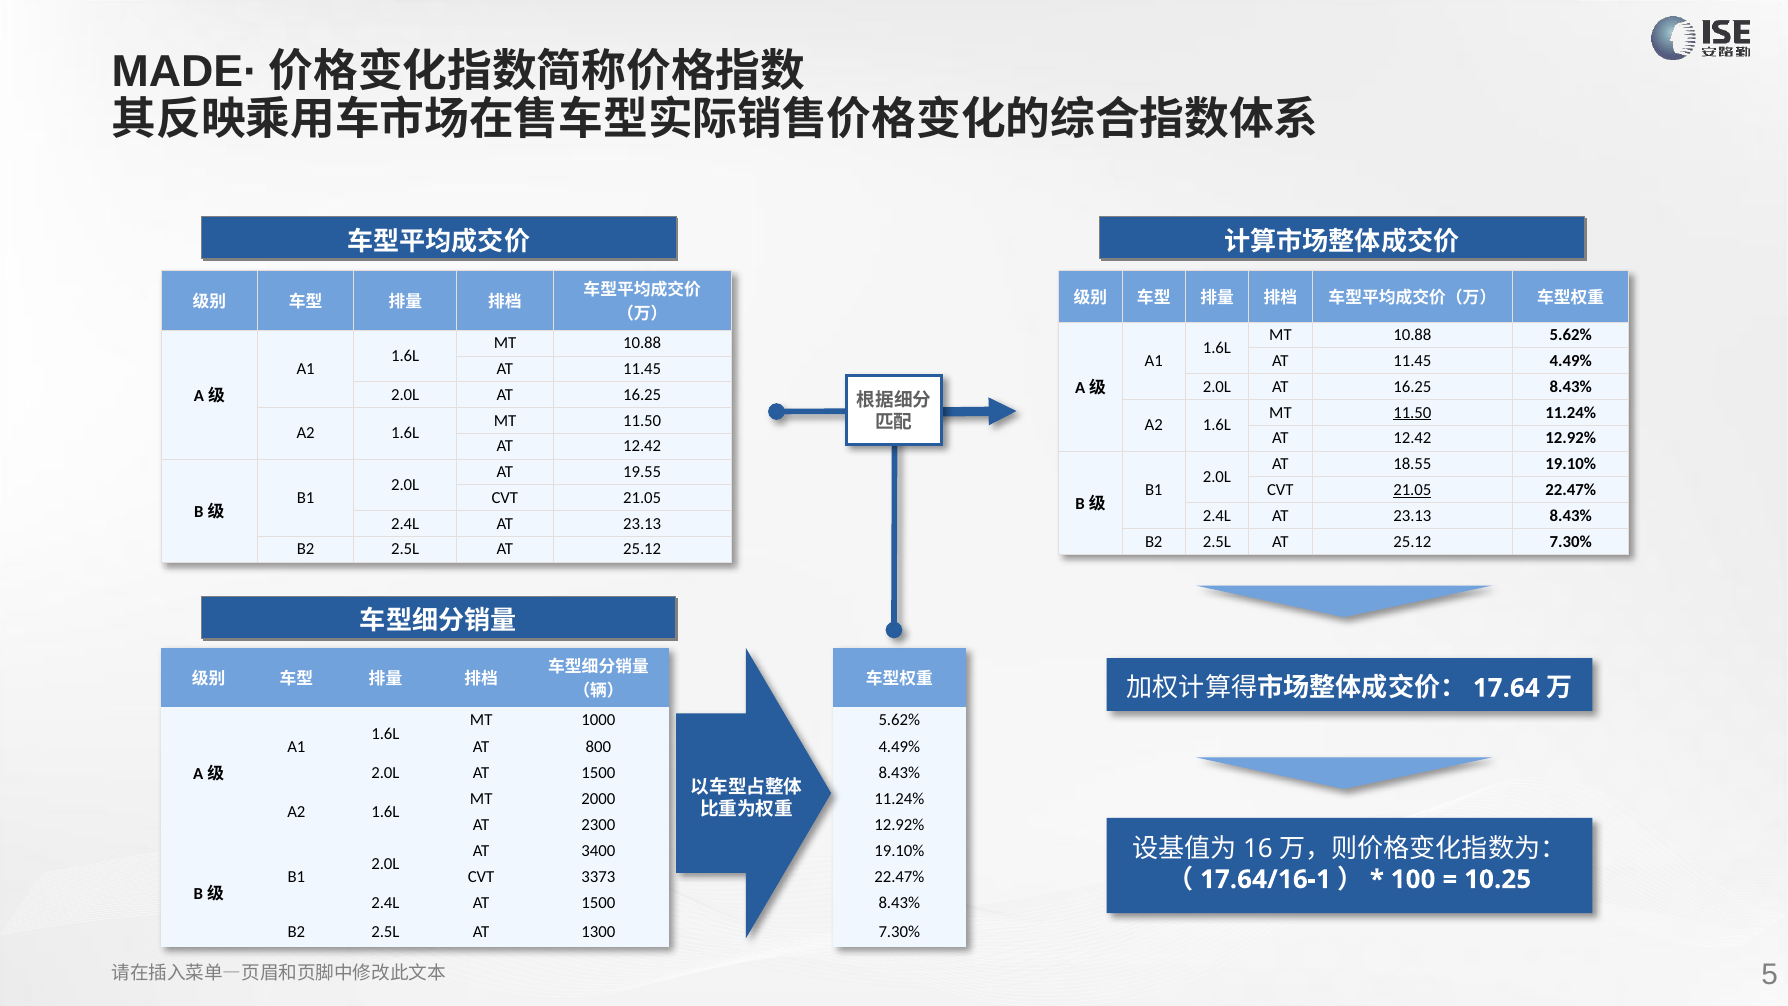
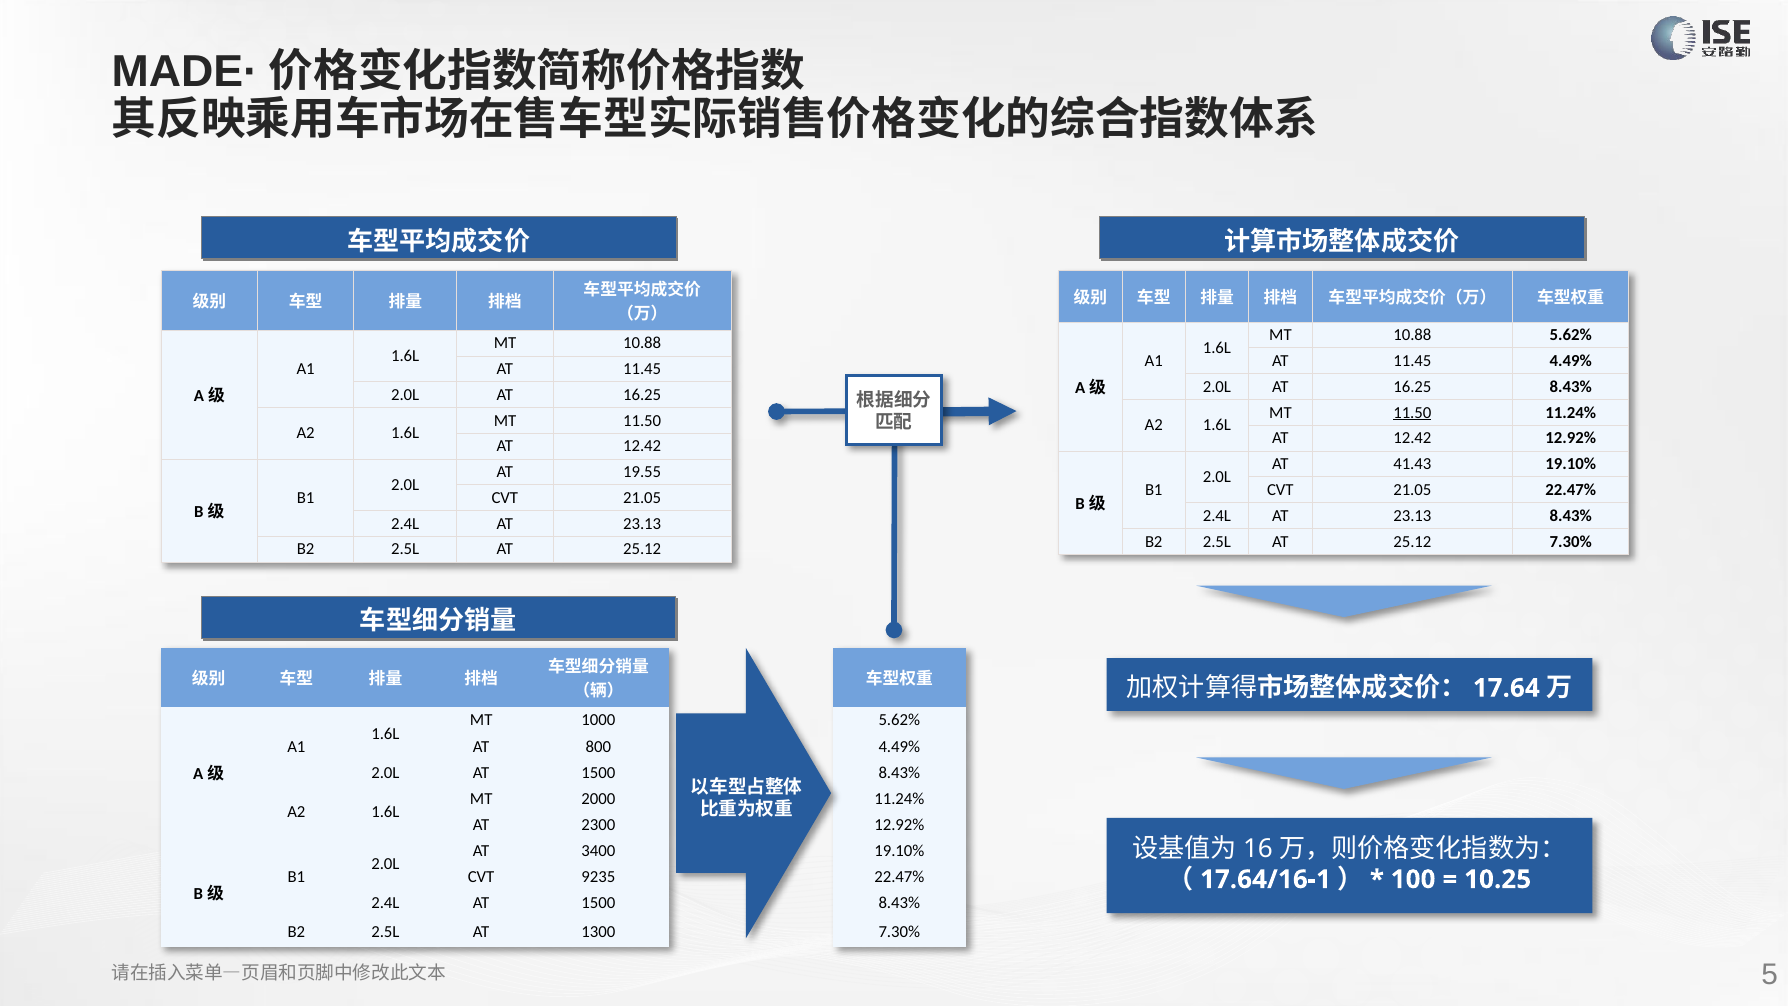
18.55: 18.55 -> 41.43
21.05 at (1412, 490) underline: present -> none
3373: 3373 -> 9235
